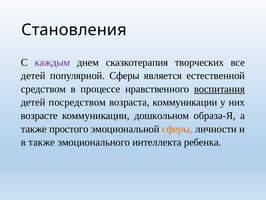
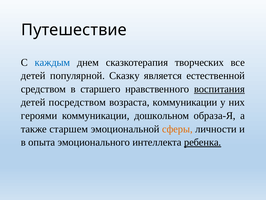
Становления: Становления -> Путешествие
каждым colour: purple -> blue
популярной Сферы: Сферы -> Сказку
процессе: процессе -> старшего
возрасте: возрасте -> героями
простого: простого -> старшем
в также: также -> опыта
ребенка underline: none -> present
